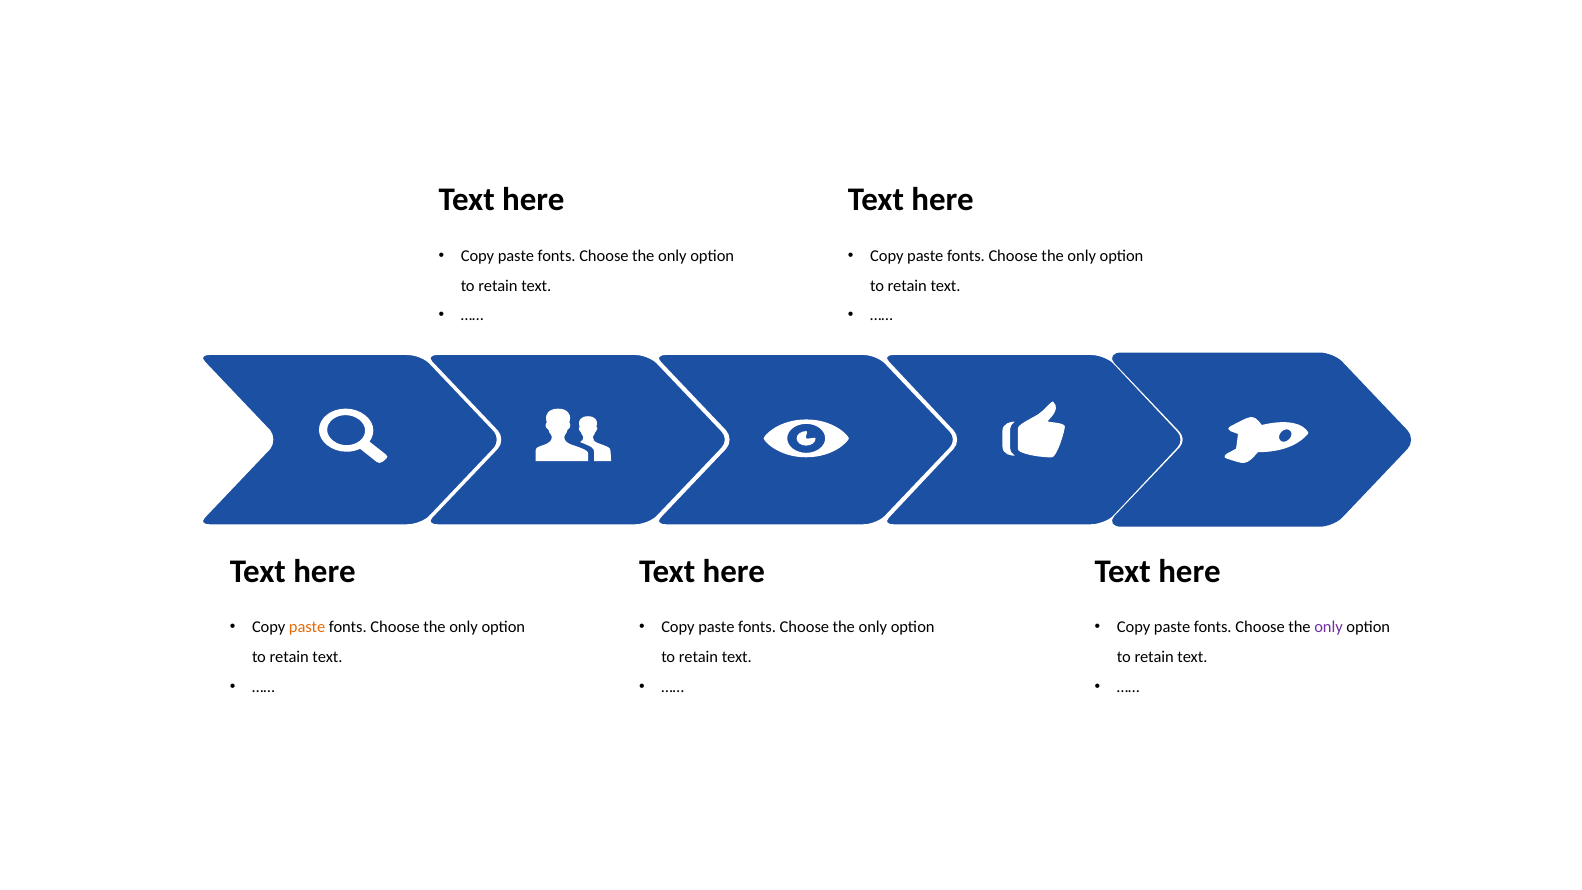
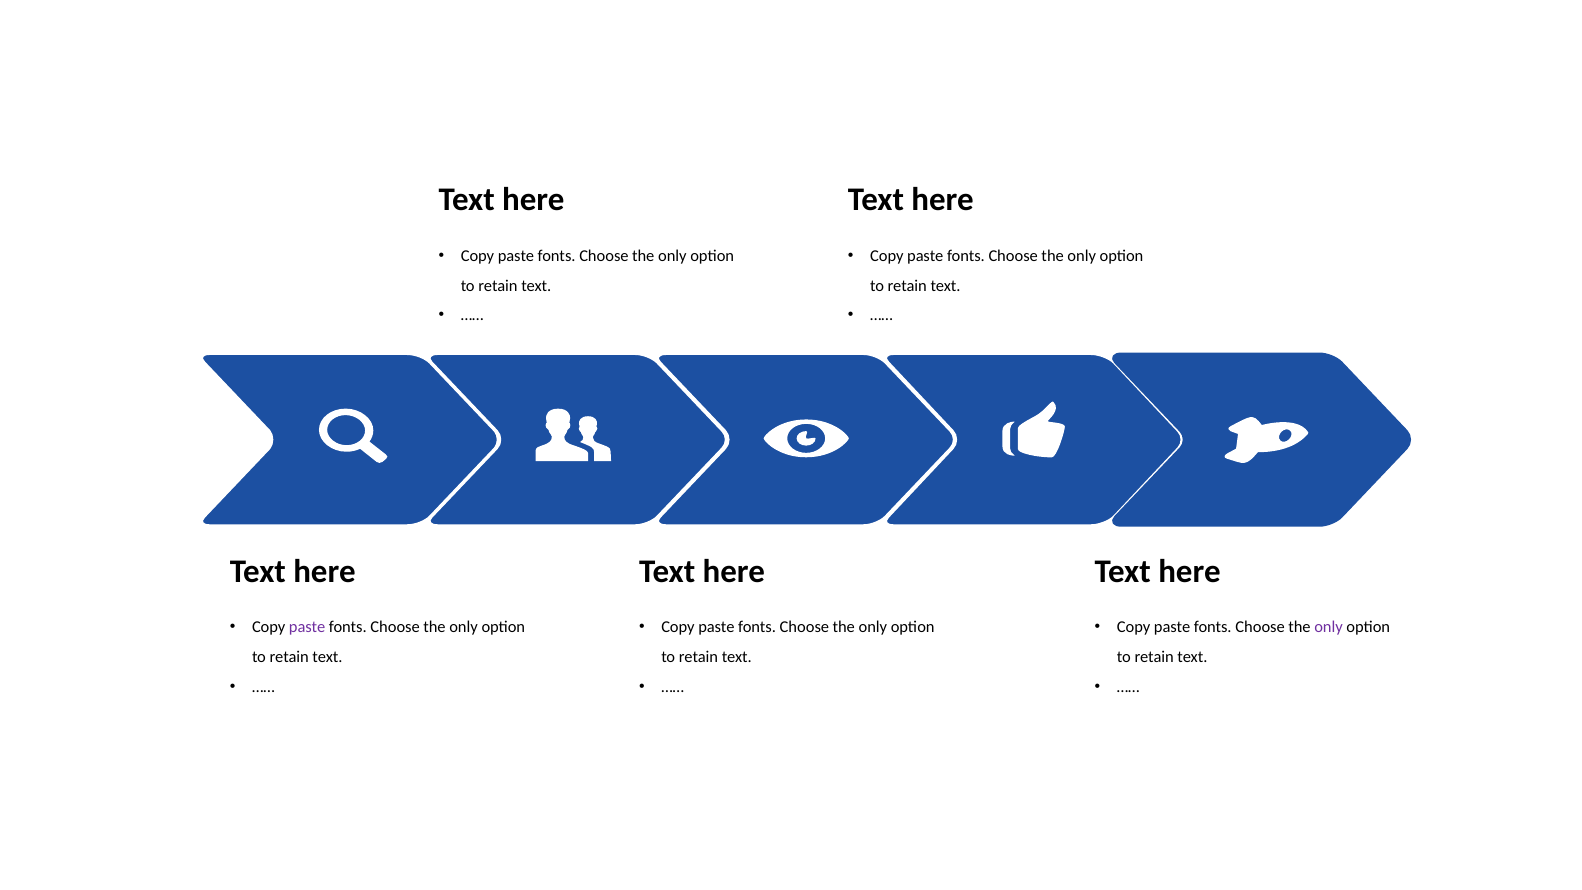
paste at (307, 627) colour: orange -> purple
